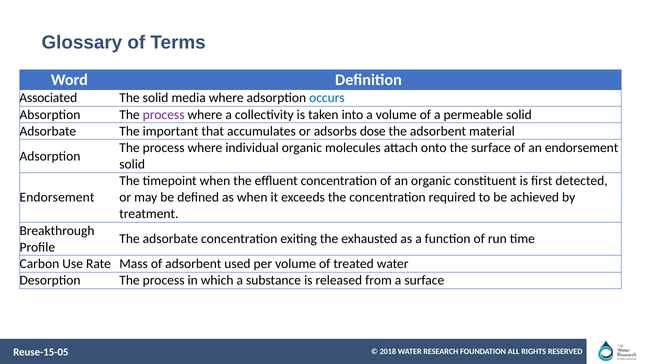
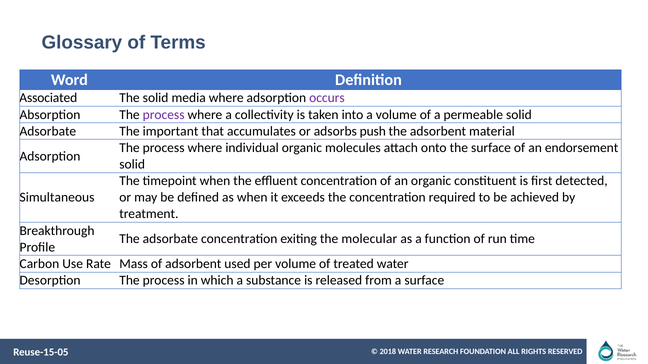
occurs colour: blue -> purple
dose: dose -> push
Endorsement at (57, 198): Endorsement -> Simultaneous
exhausted: exhausted -> molecular
